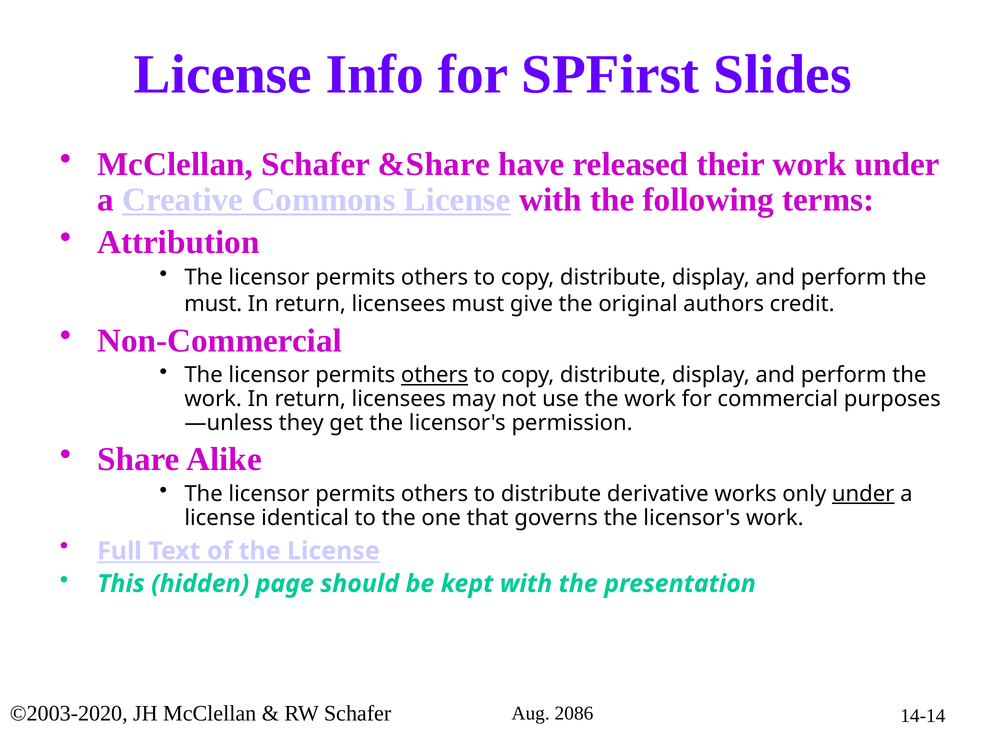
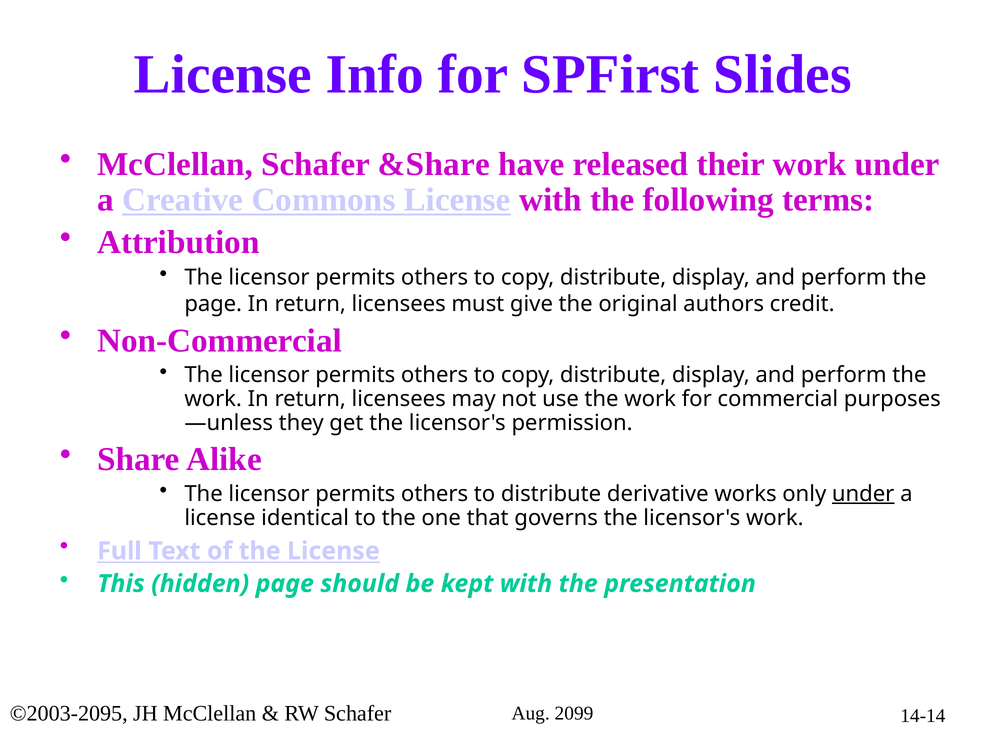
must at (213, 304): must -> page
others at (435, 375) underline: present -> none
©2003-2020: ©2003-2020 -> ©2003-2095
2086: 2086 -> 2099
